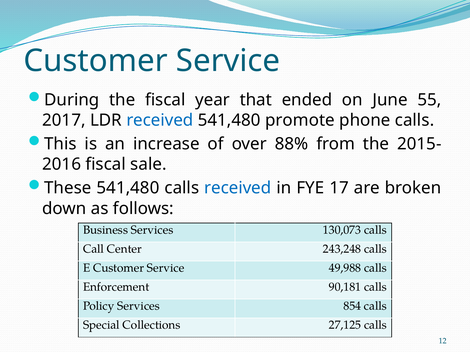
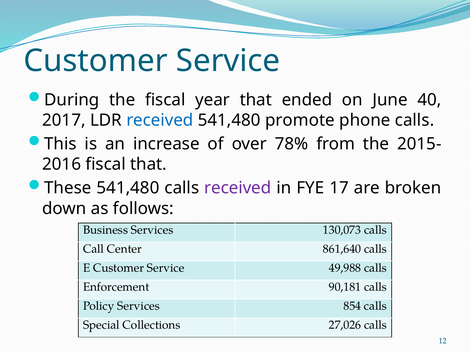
55: 55 -> 40
88%: 88% -> 78%
fiscal sale: sale -> that
received at (238, 188) colour: blue -> purple
243,248: 243,248 -> 861,640
27,125: 27,125 -> 27,026
